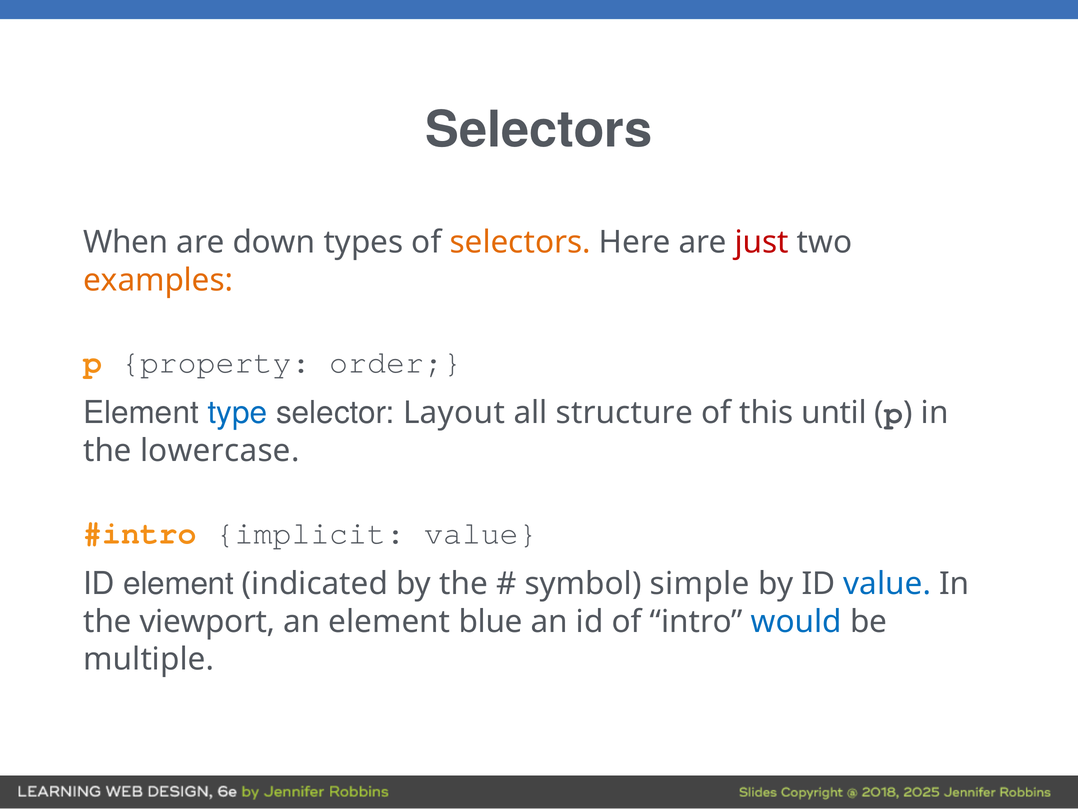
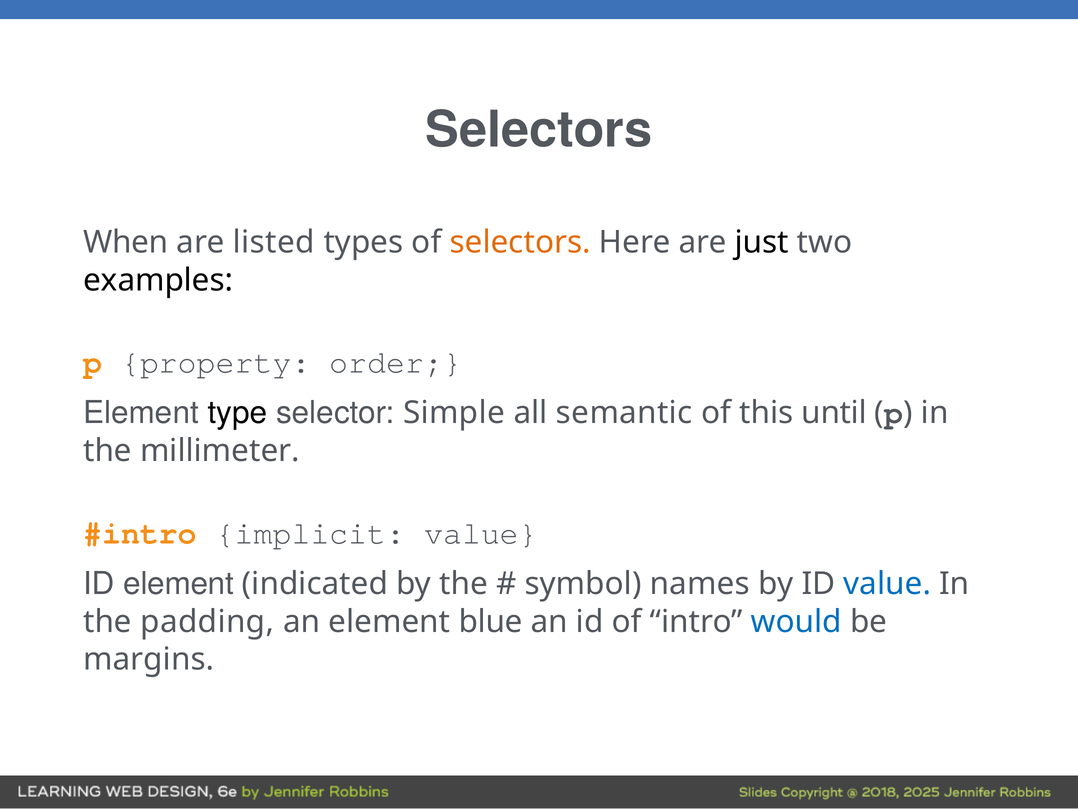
down: down -> listed
just colour: red -> black
examples colour: orange -> black
type colour: blue -> black
Layout: Layout -> Simple
structure: structure -> semantic
lowercase: lowercase -> millimeter
simple: simple -> names
viewport: viewport -> padding
multiple: multiple -> margins
